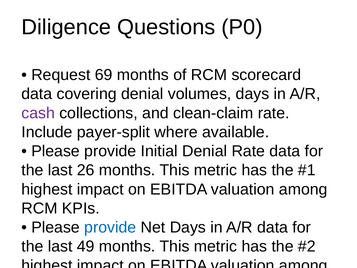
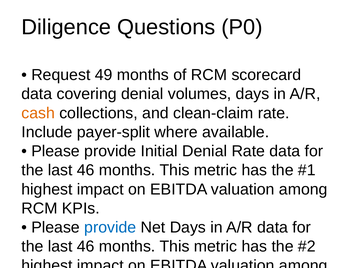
69: 69 -> 49
cash at (38, 113) colour: purple -> orange
26 at (86, 170): 26 -> 46
49 at (86, 246): 49 -> 46
